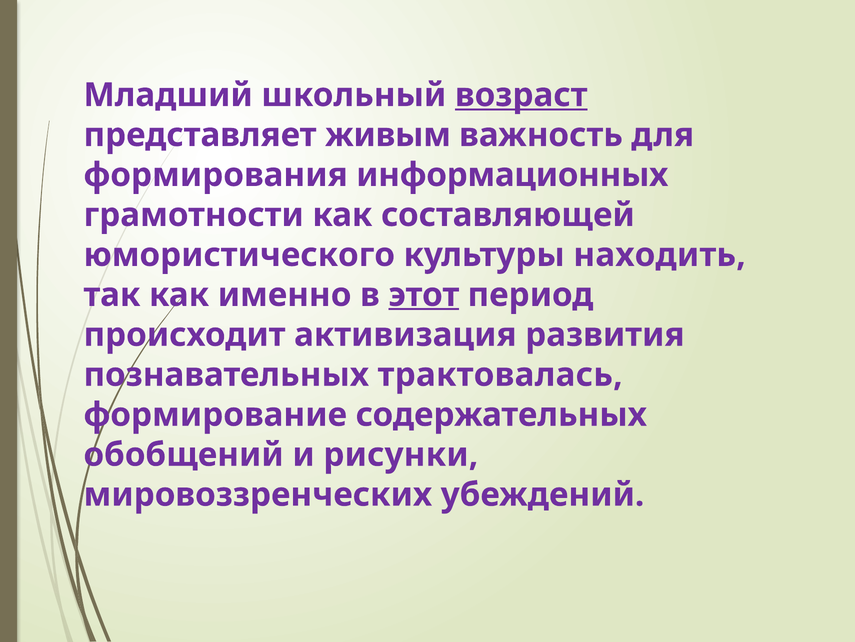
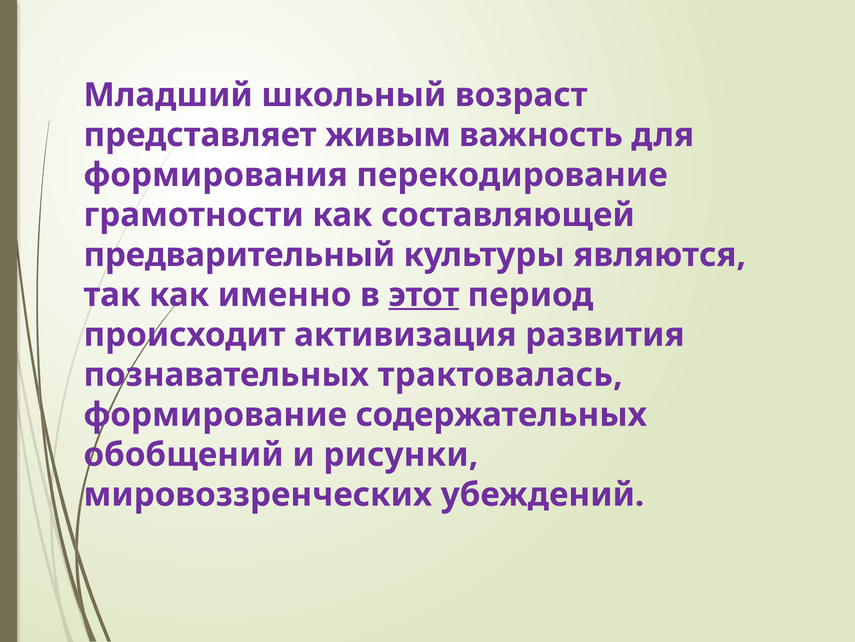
возраст underline: present -> none
информационных: информационных -> перекодирование
юмористического: юмористического -> предварительный
находить: находить -> являются
